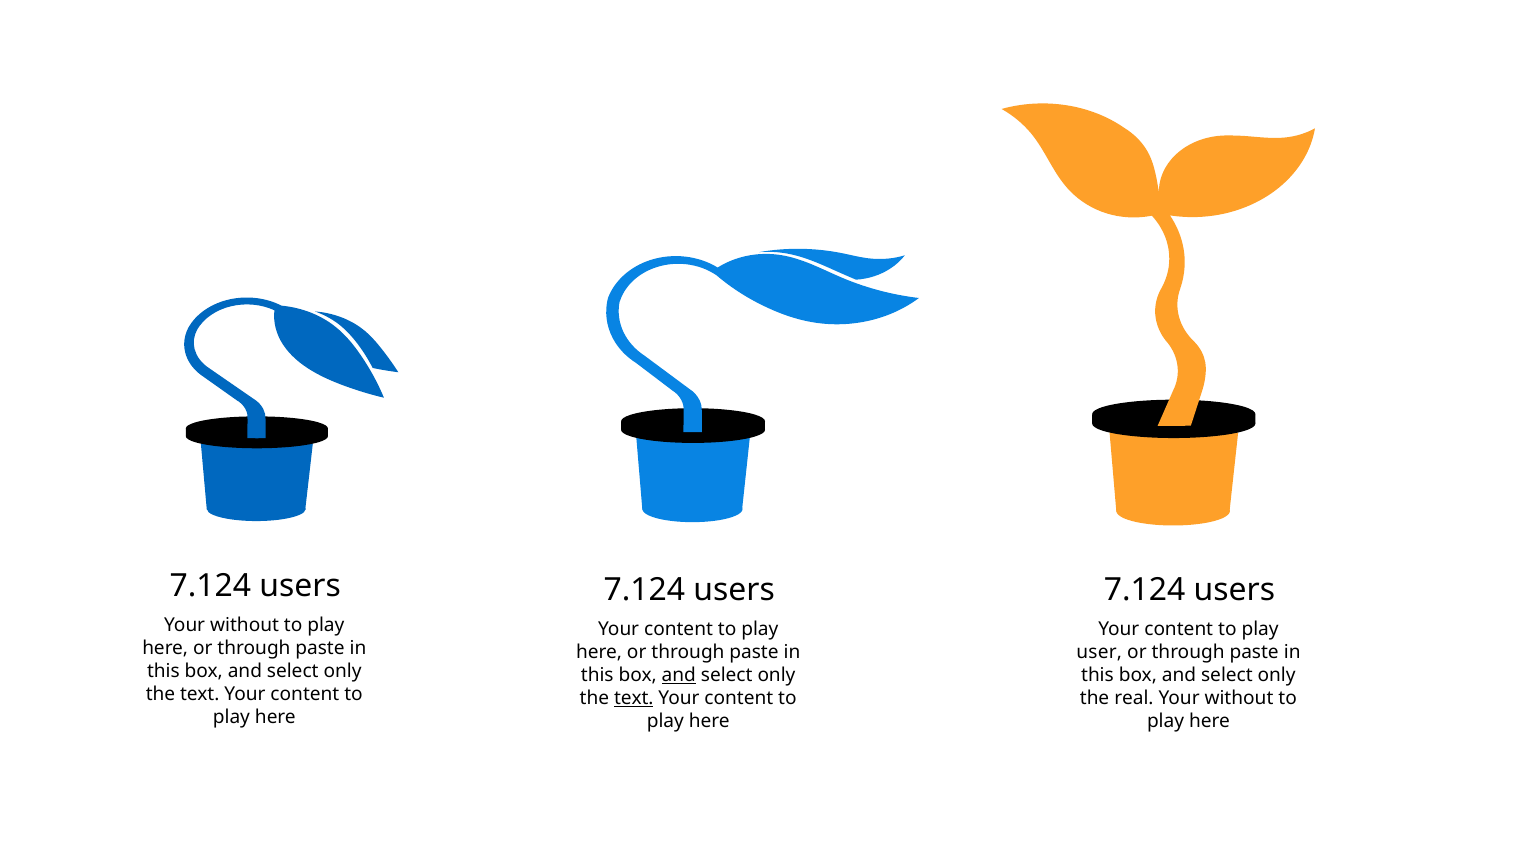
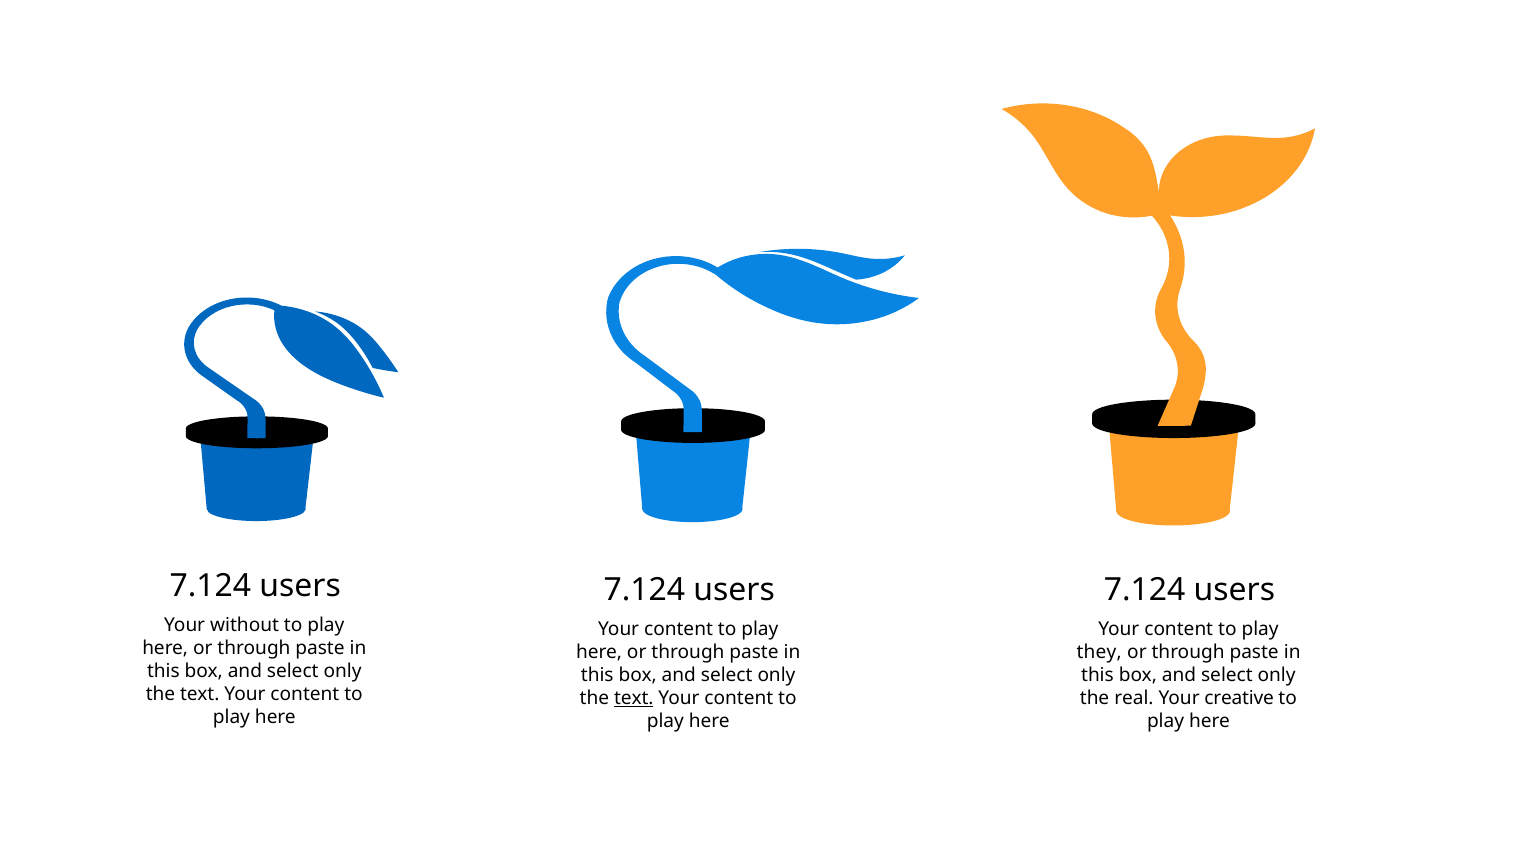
user: user -> they
and at (679, 675) underline: present -> none
without at (1239, 698): without -> creative
